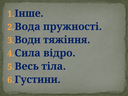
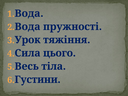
Інше at (29, 13): Інше -> Вода
Води: Води -> Урок
відро: відро -> цього
